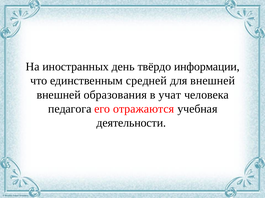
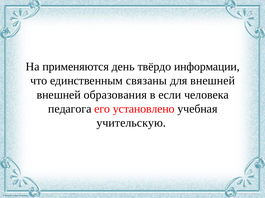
иностранных: иностранных -> применяются
средней: средней -> связаны
учат: учат -> если
отражаются: отражаются -> установлено
деятельности: деятельности -> учительскую
